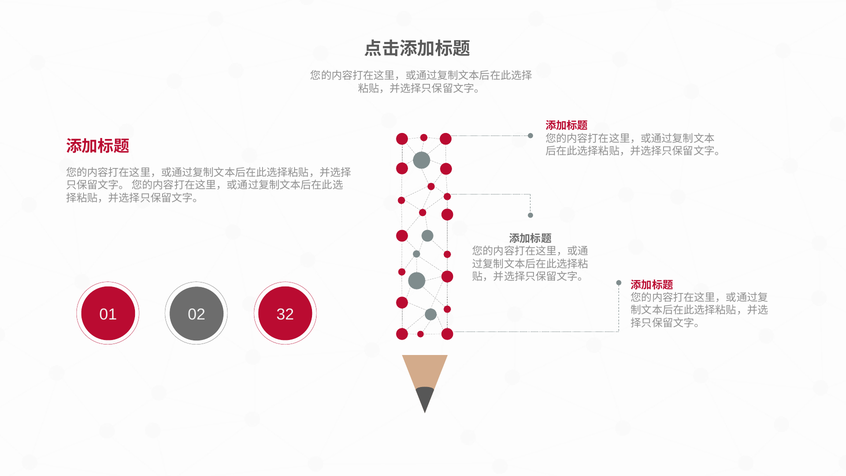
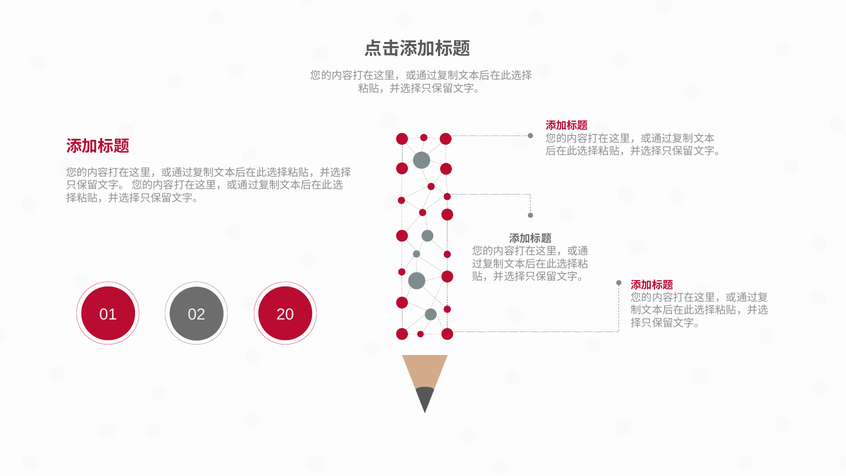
32: 32 -> 20
